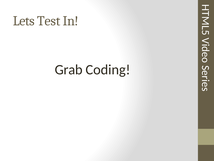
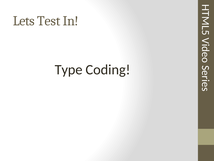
Grab: Grab -> Type
